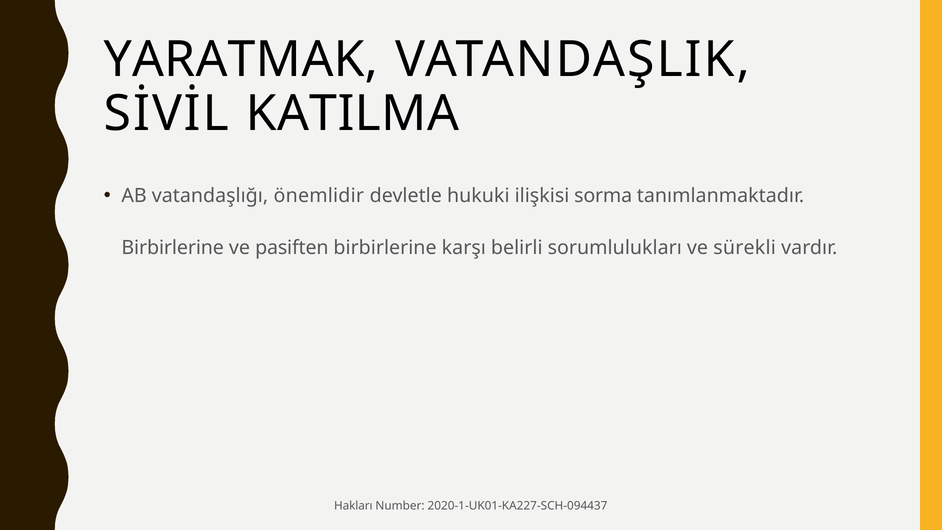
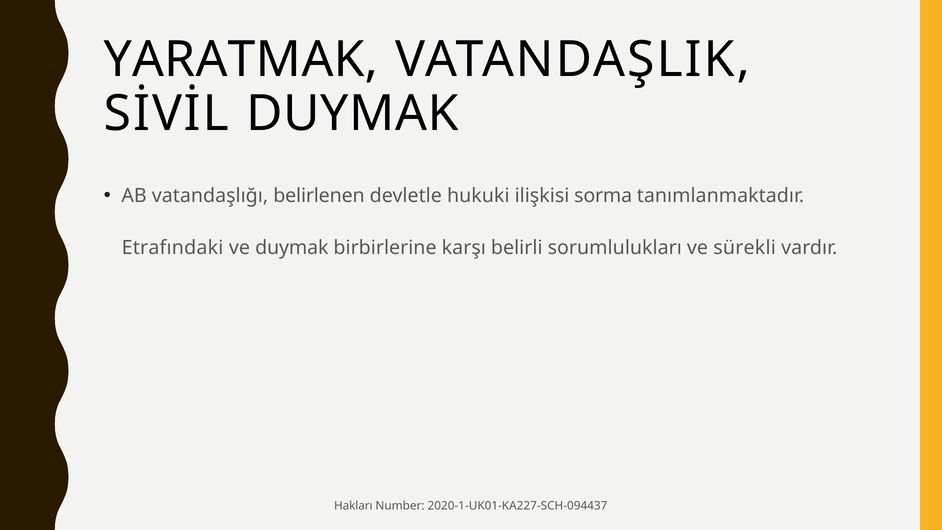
SİVİL KATILMA: KATILMA -> DUYMAK
önemlidir: önemlidir -> belirlenen
Birbirlerine at (173, 248): Birbirlerine -> Etrafındaki
ve pasiften: pasiften -> duymak
